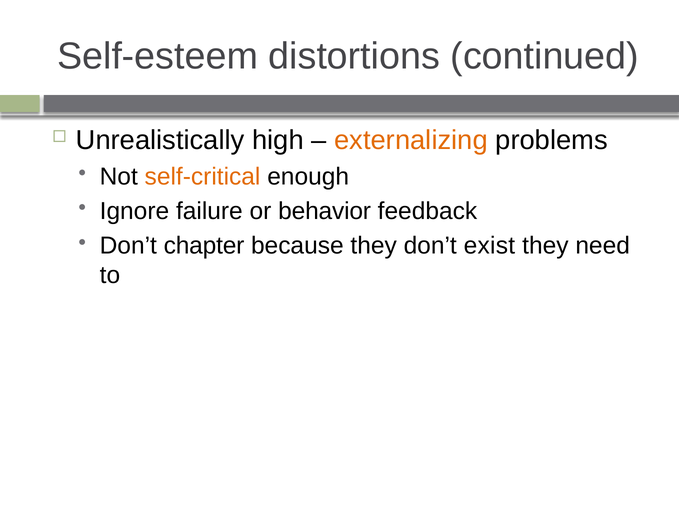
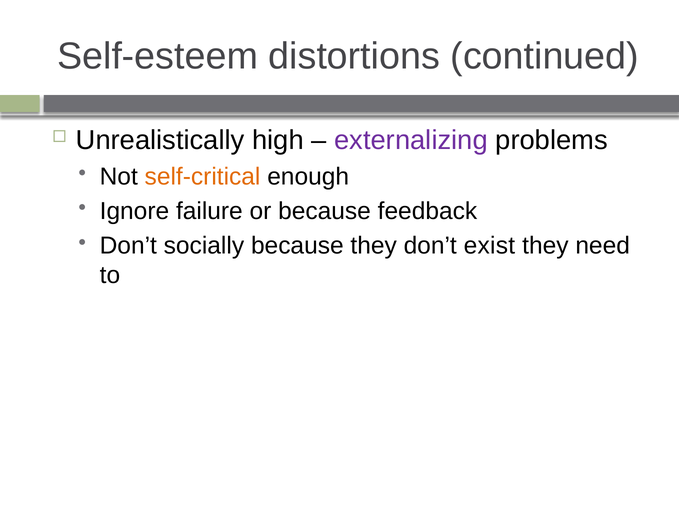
externalizing colour: orange -> purple
or behavior: behavior -> because
chapter: chapter -> socially
